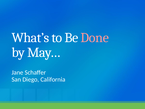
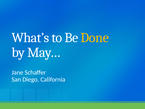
Done colour: pink -> yellow
